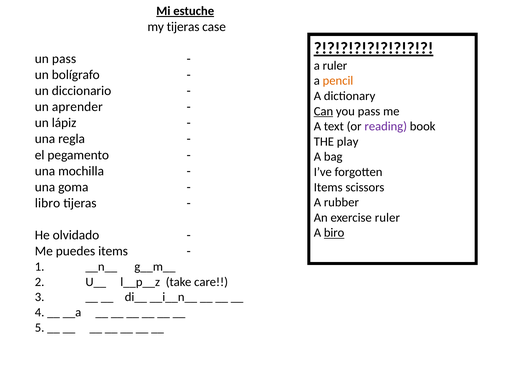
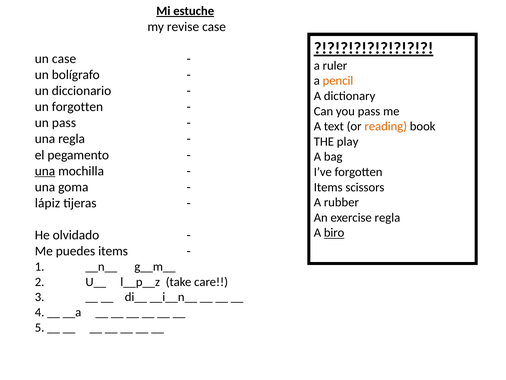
my tijeras: tijeras -> revise
un pass: pass -> case
un aprender: aprender -> forgotten
Can underline: present -> none
un lápiz: lápiz -> pass
reading colour: purple -> orange
una at (45, 171) underline: none -> present
libro: libro -> lápiz
exercise ruler: ruler -> regla
